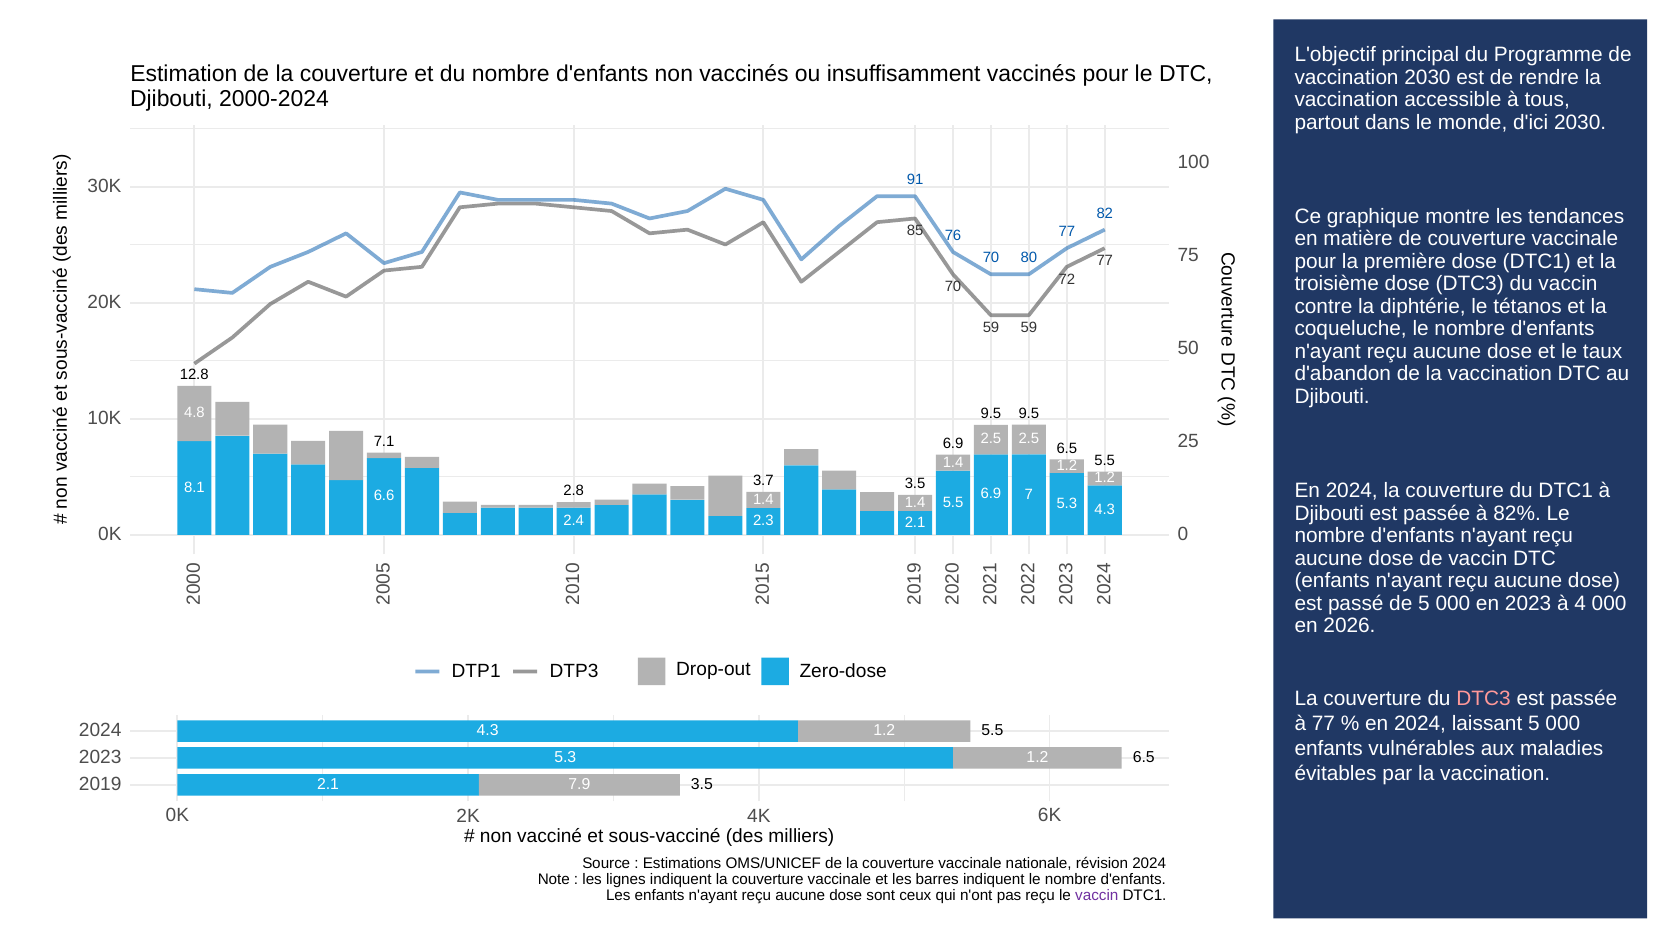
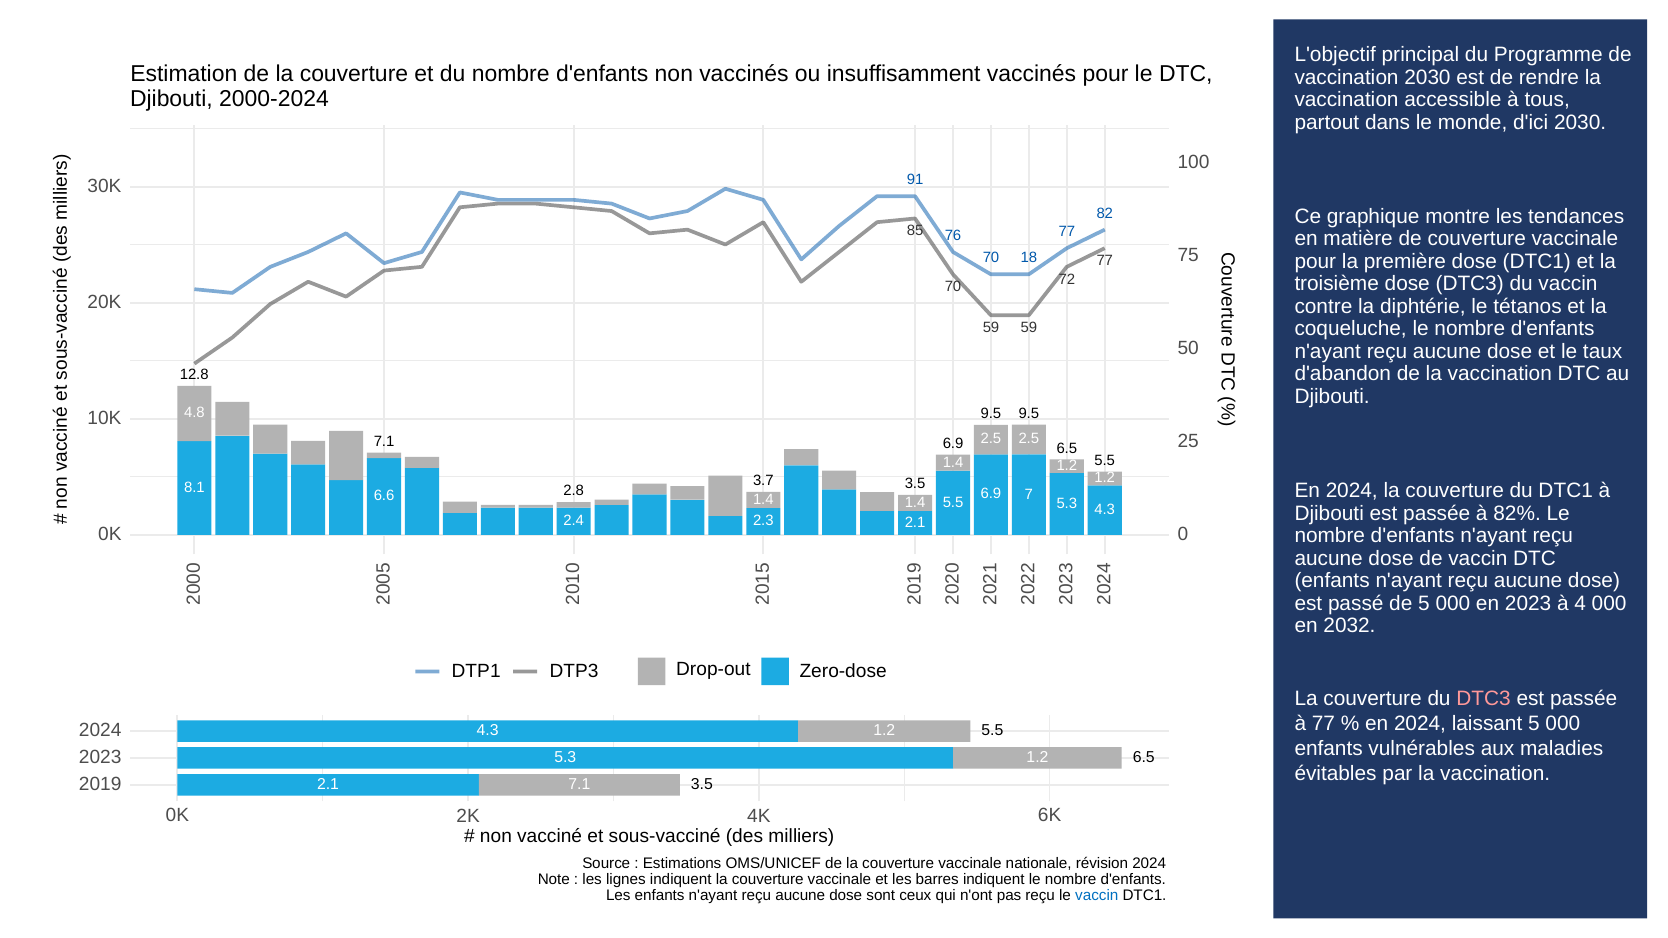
80: 80 -> 18
2026: 2026 -> 2032
7.9 at (579, 785): 7.9 -> 7.1
vaccin at (1097, 896) colour: purple -> blue
